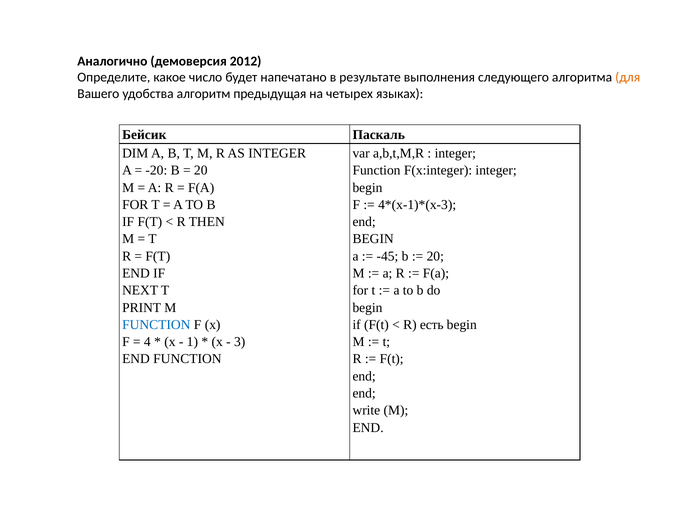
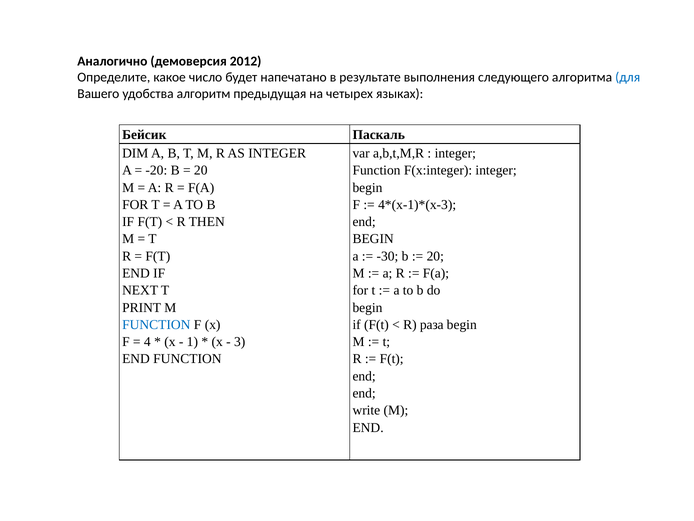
для colour: orange -> blue
-45: -45 -> -30
есть: есть -> раза
